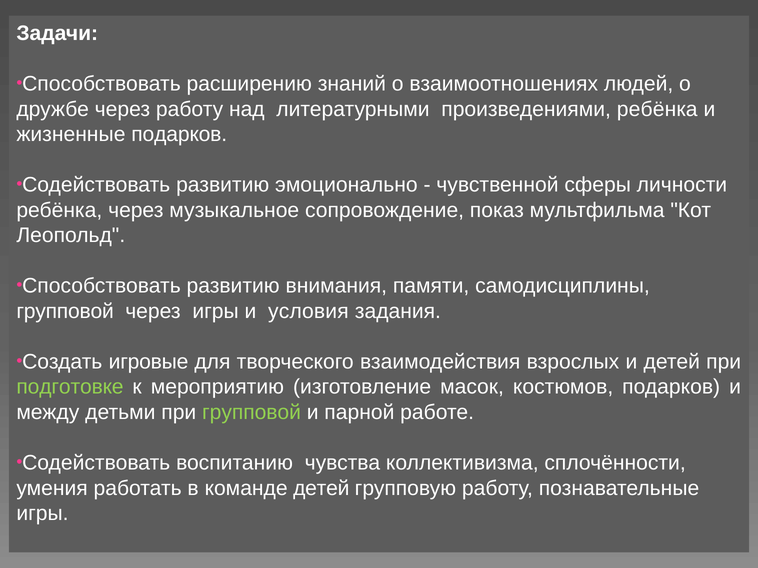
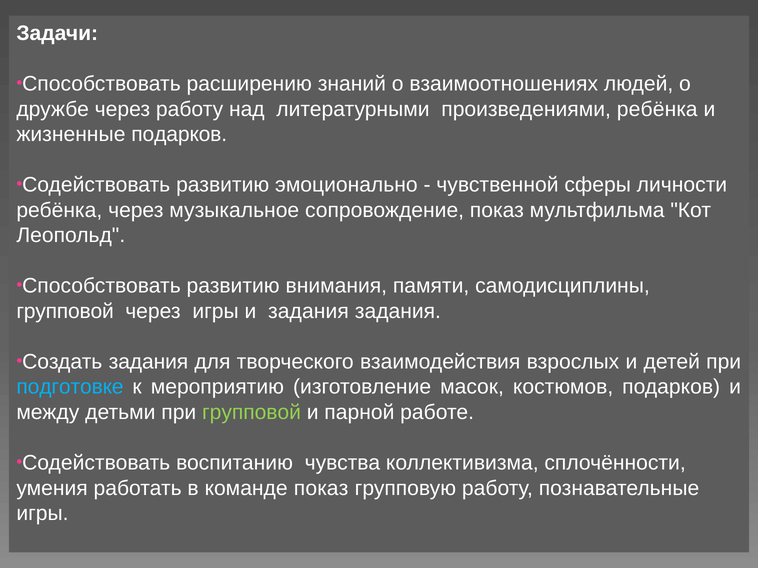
и условия: условия -> задания
Создать игровые: игровые -> задания
подготовке colour: light green -> light blue
команде детей: детей -> показ
